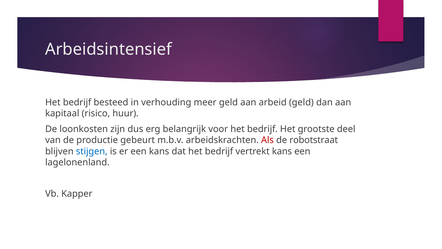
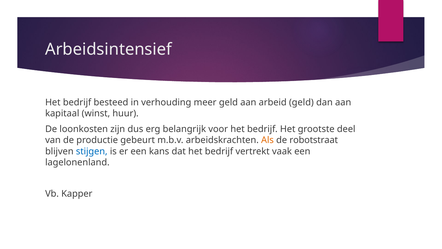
risico: risico -> winst
Als colour: red -> orange
vertrekt kans: kans -> vaak
